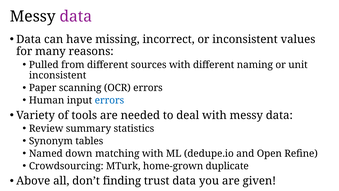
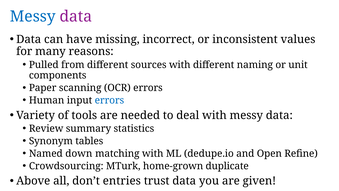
Messy at (33, 17) colour: black -> blue
inconsistent at (58, 75): inconsistent -> components
finding: finding -> entries
